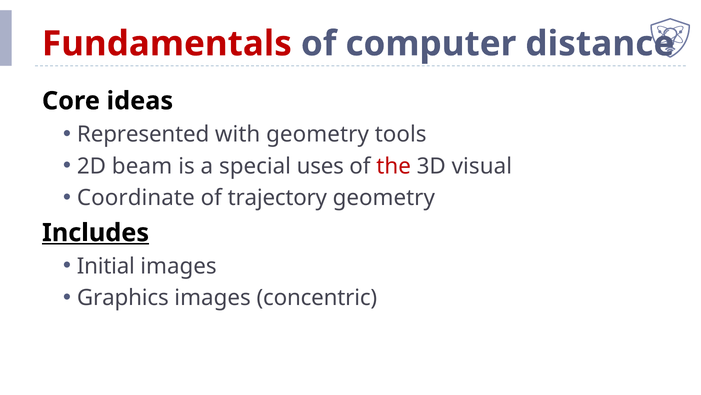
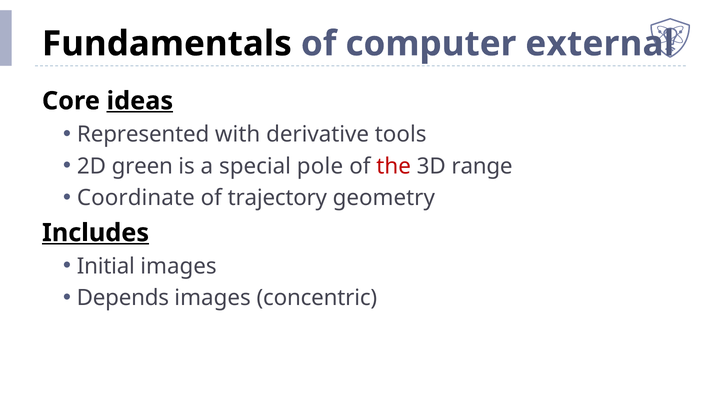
Fundamentals colour: red -> black
distance: distance -> external
ideas underline: none -> present
with geometry: geometry -> derivative
beam: beam -> green
uses: uses -> pole
visual: visual -> range
Graphics: Graphics -> Depends
